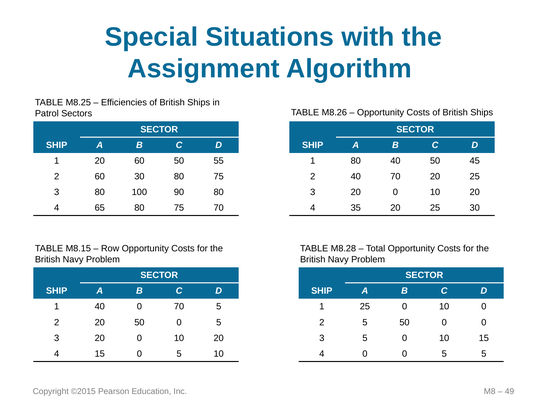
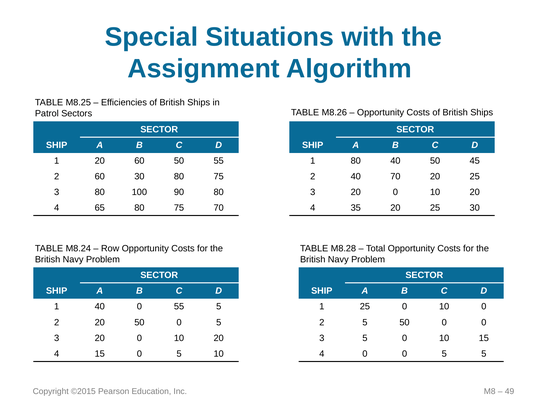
M8.15: M8.15 -> M8.24
0 70: 70 -> 55
